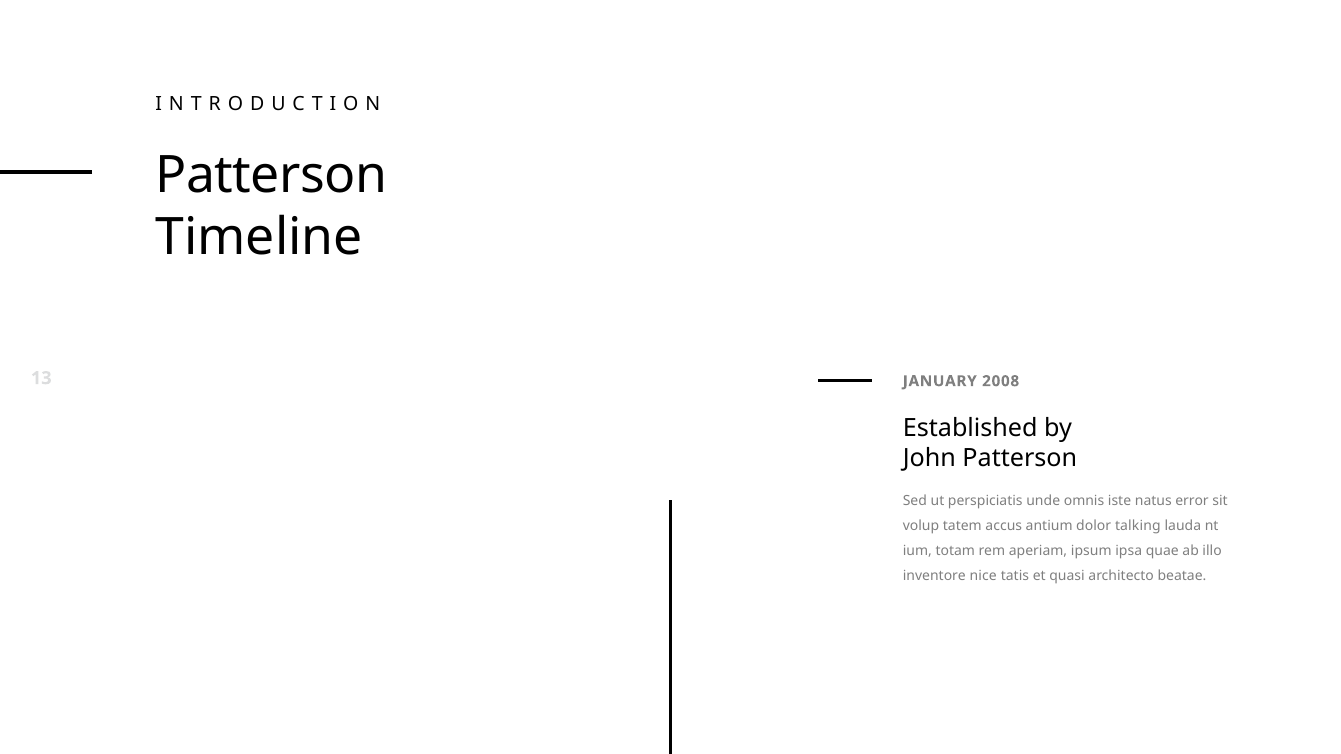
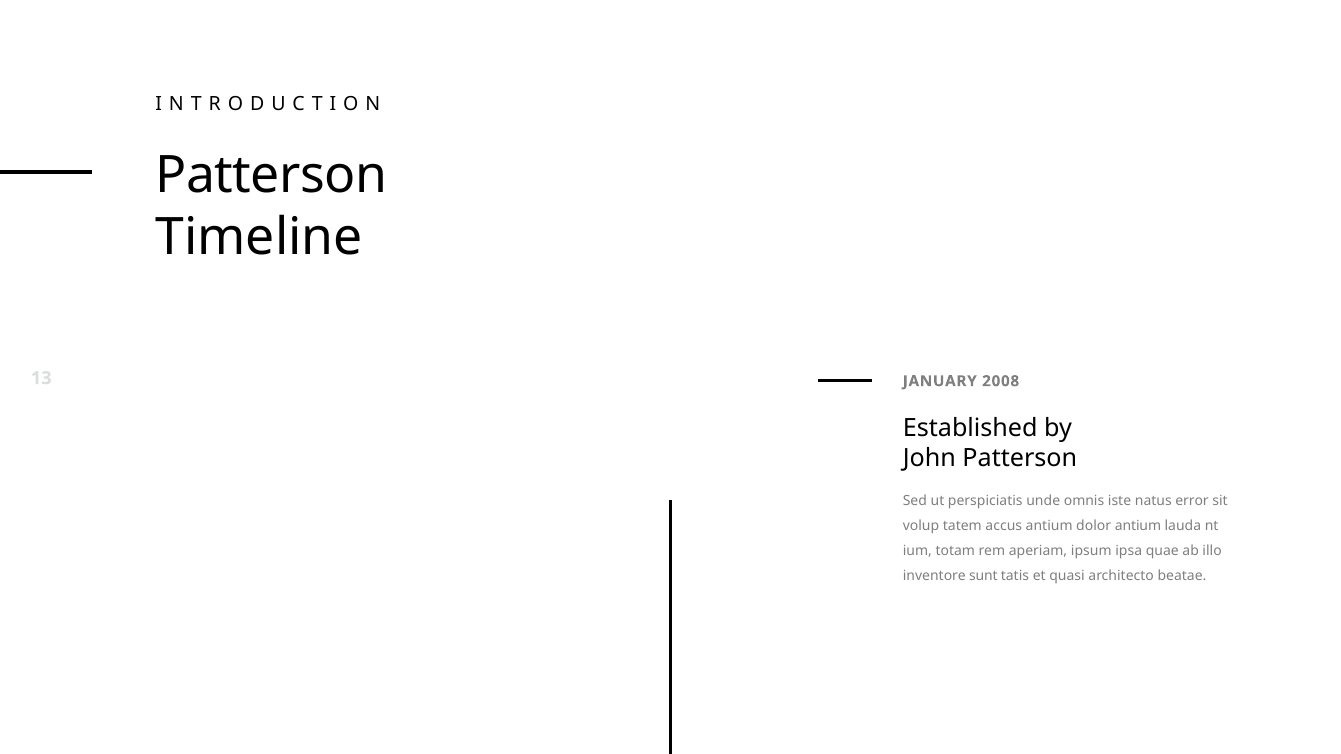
dolor talking: talking -> antium
nice: nice -> sunt
